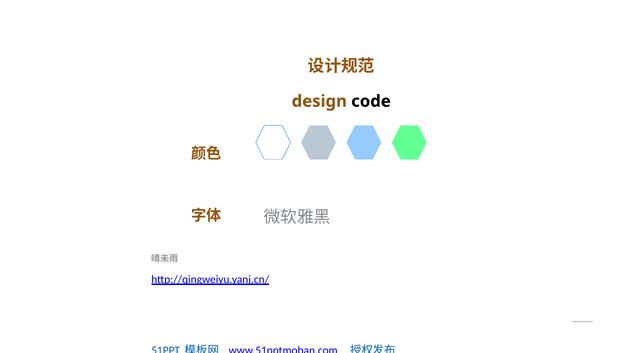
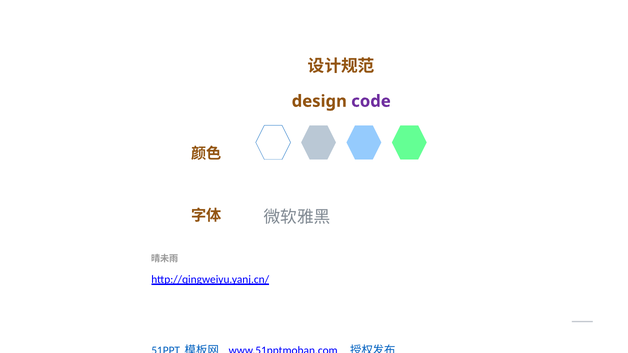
code colour: black -> purple
